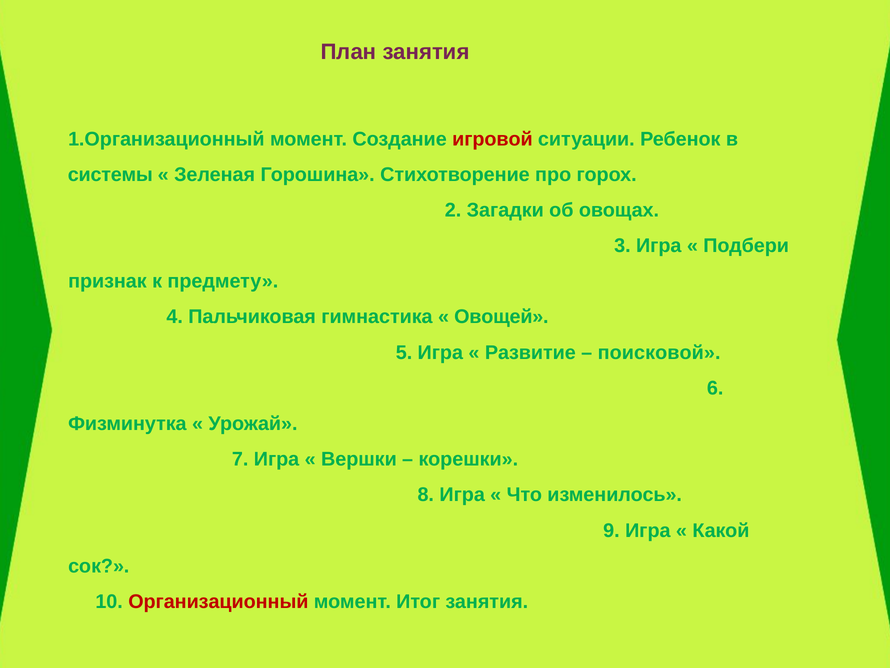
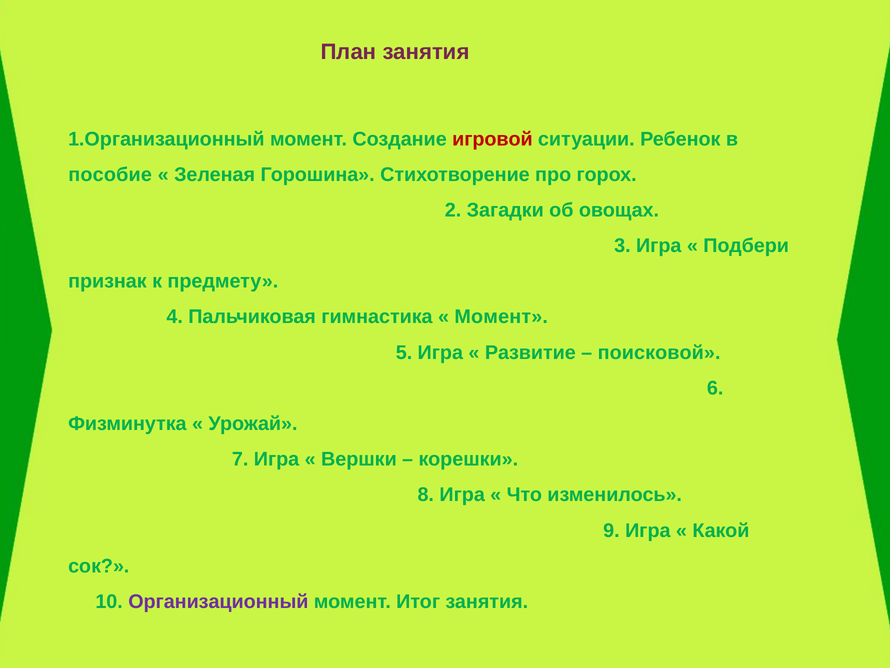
системы: системы -> пособие
Овощей at (501, 317): Овощей -> Момент
Организационный colour: red -> purple
